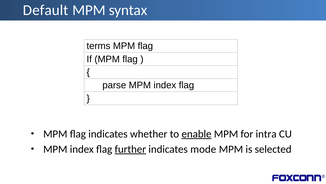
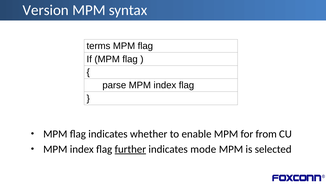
Default: Default -> Version
enable underline: present -> none
intra: intra -> from
